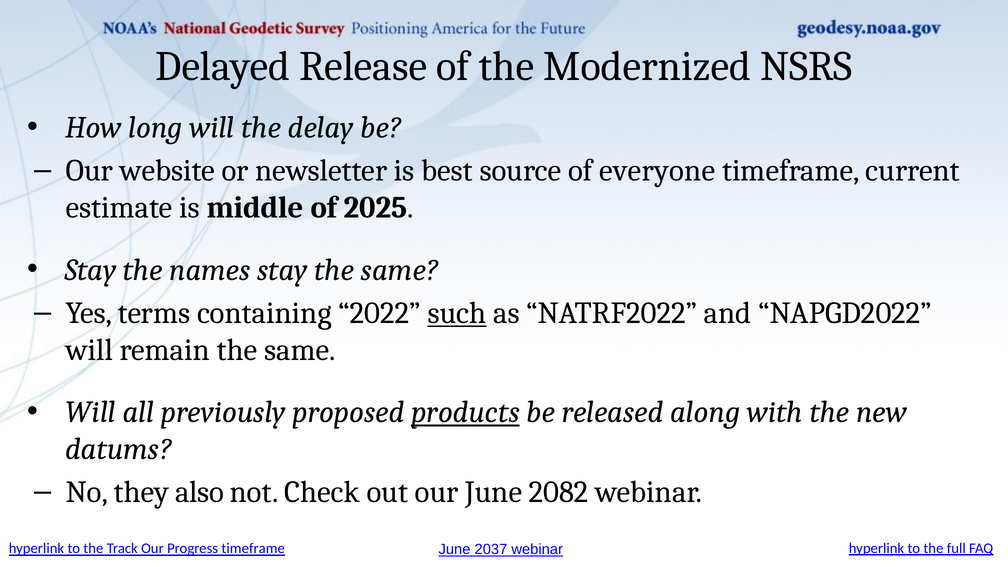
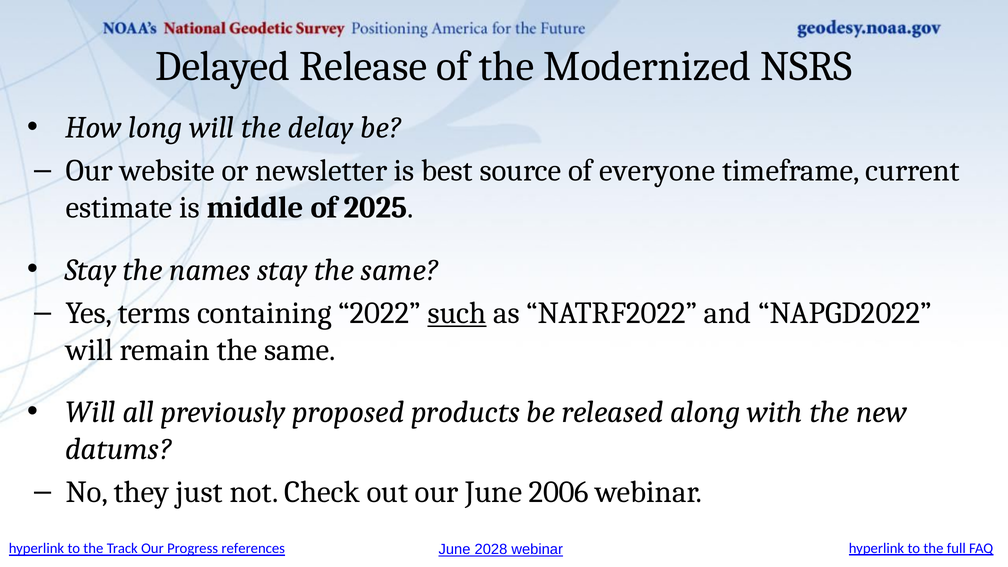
products underline: present -> none
also: also -> just
2082: 2082 -> 2006
Progress timeframe: timeframe -> references
2037: 2037 -> 2028
